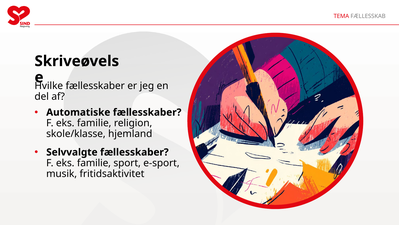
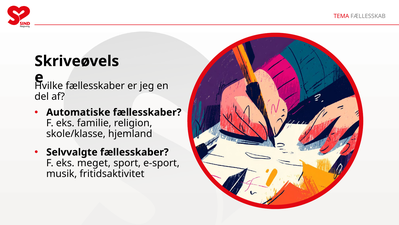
familie at (94, 163): familie -> meget
